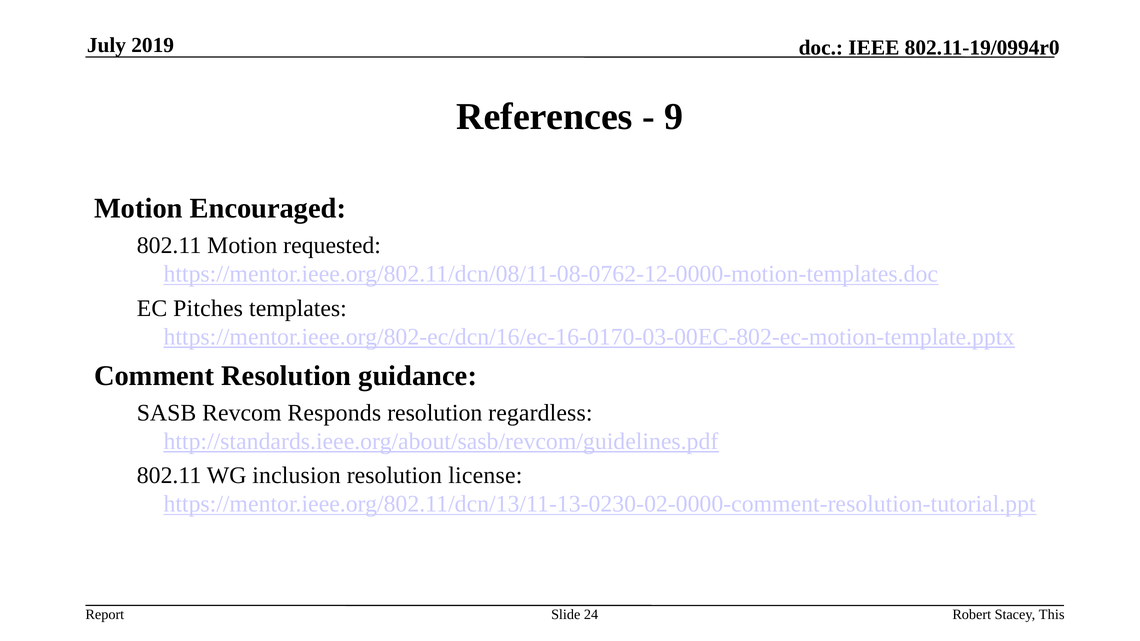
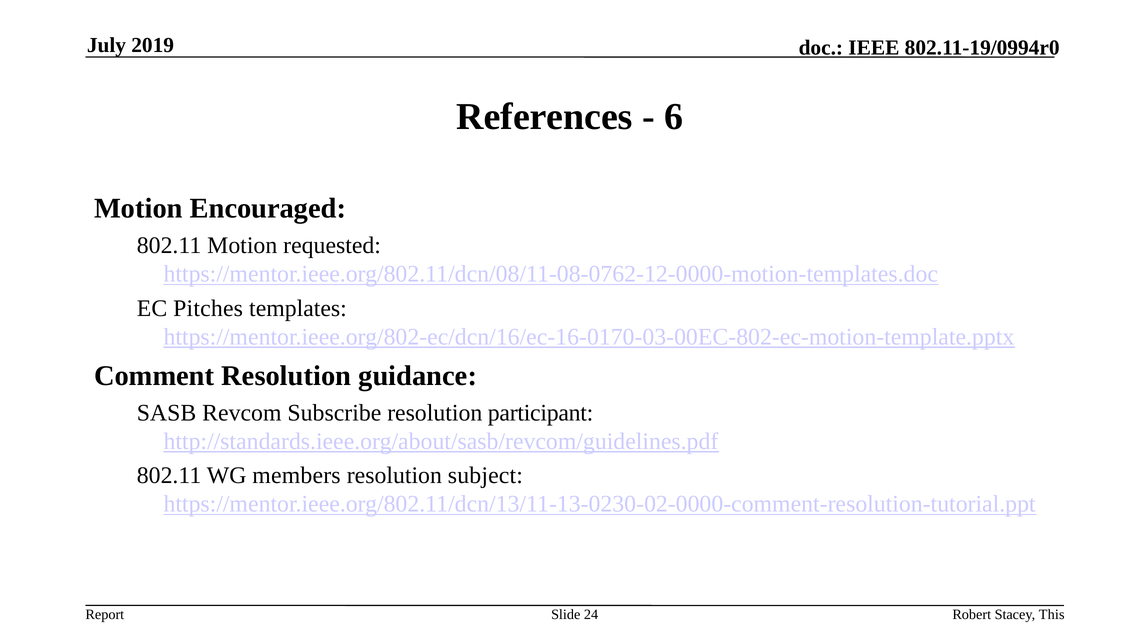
9: 9 -> 6
Responds: Responds -> Subscribe
regardless: regardless -> participant
inclusion: inclusion -> members
license: license -> subject
